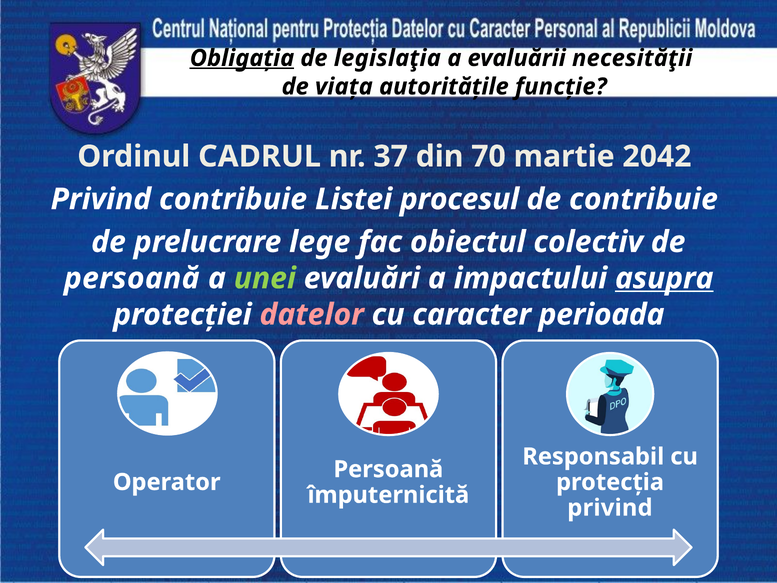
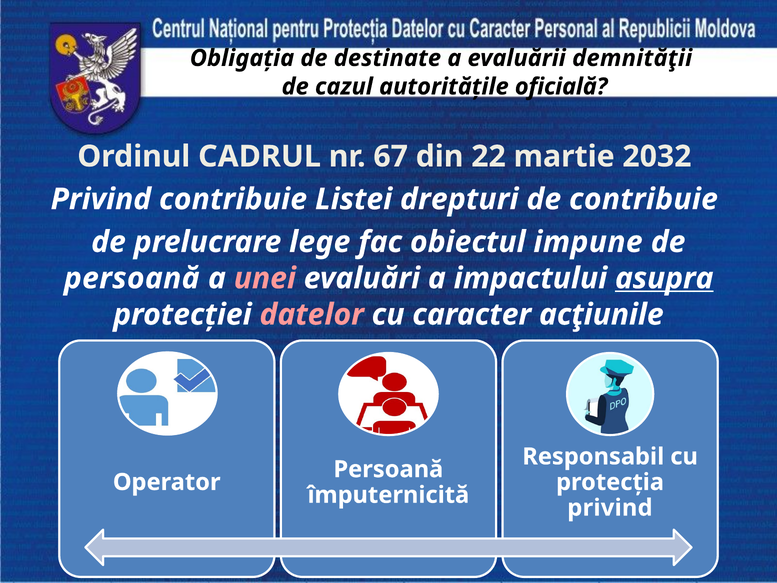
Obligația underline: present -> none
legislaţia: legislaţia -> destinate
necesităţii: necesităţii -> demnităţii
viața: viața -> cazul
funcție: funcție -> oficială
37: 37 -> 67
70: 70 -> 22
2042: 2042 -> 2032
procesul: procesul -> drepturi
colectiv: colectiv -> impune
unei colour: light green -> pink
perioada: perioada -> acţiunile
